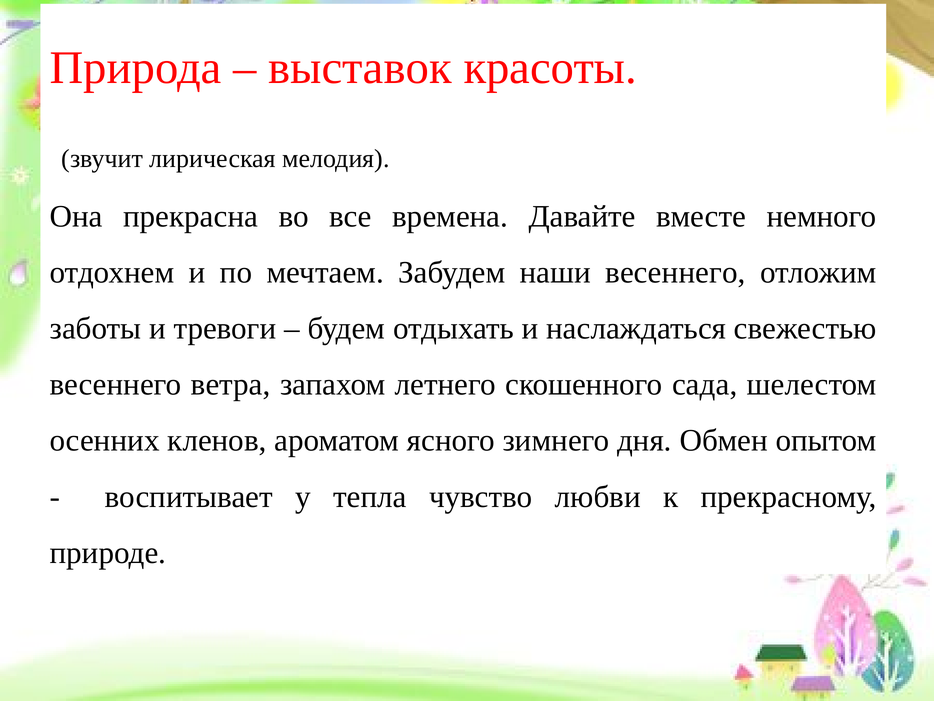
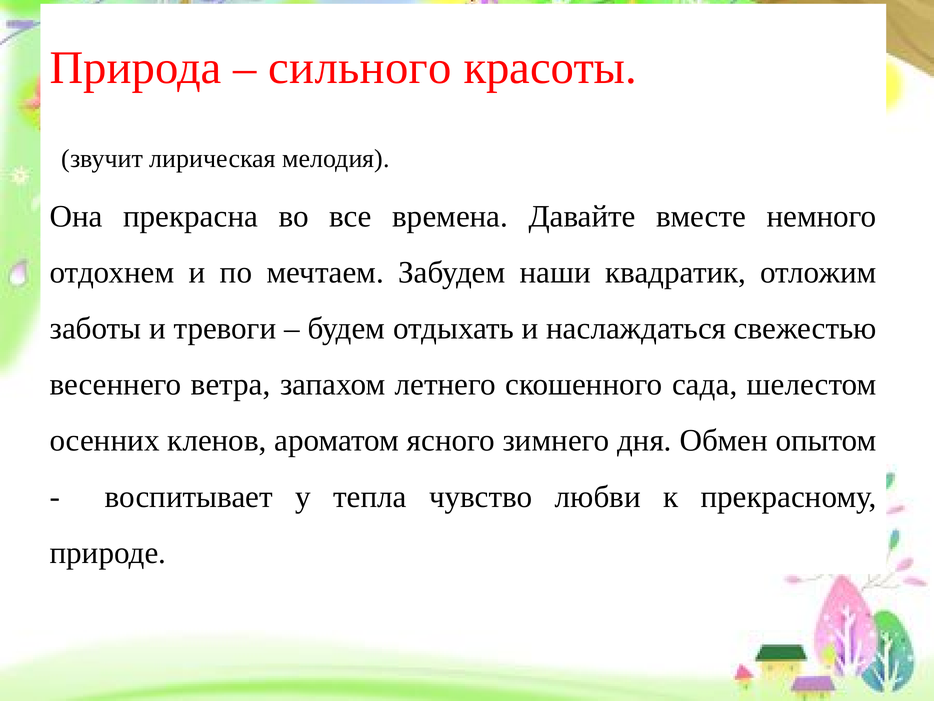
выставок: выставок -> сильного
наши весеннего: весеннего -> квадратик
